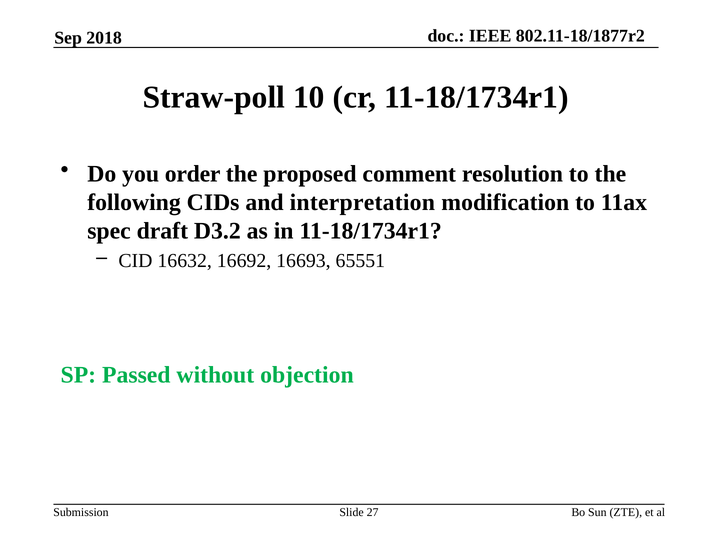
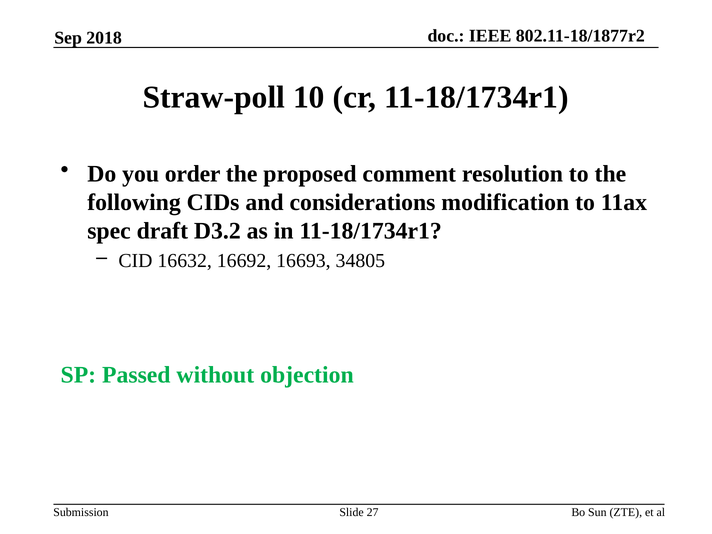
interpretation: interpretation -> considerations
65551: 65551 -> 34805
